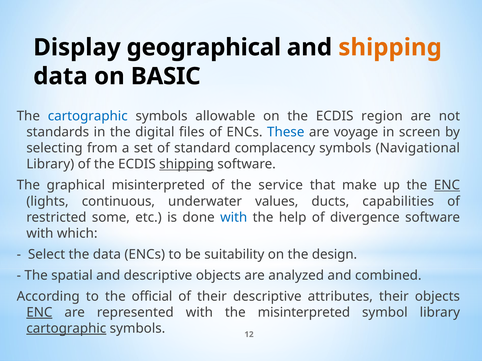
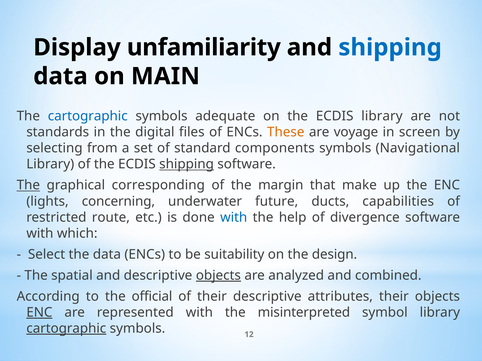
geographical: geographical -> unfamiliarity
shipping at (390, 47) colour: orange -> blue
BASIC: BASIC -> MAIN
allowable: allowable -> adequate
ECDIS region: region -> library
These colour: blue -> orange
complacency: complacency -> components
The at (28, 185) underline: none -> present
graphical misinterpreted: misinterpreted -> corresponding
service: service -> margin
ENC at (447, 185) underline: present -> none
continuous: continuous -> concerning
values: values -> future
some: some -> route
objects at (218, 276) underline: none -> present
